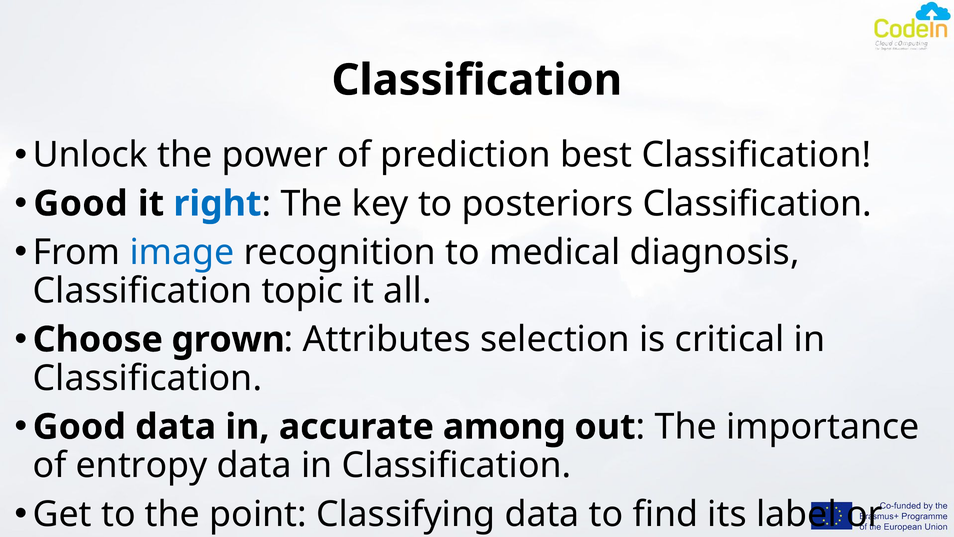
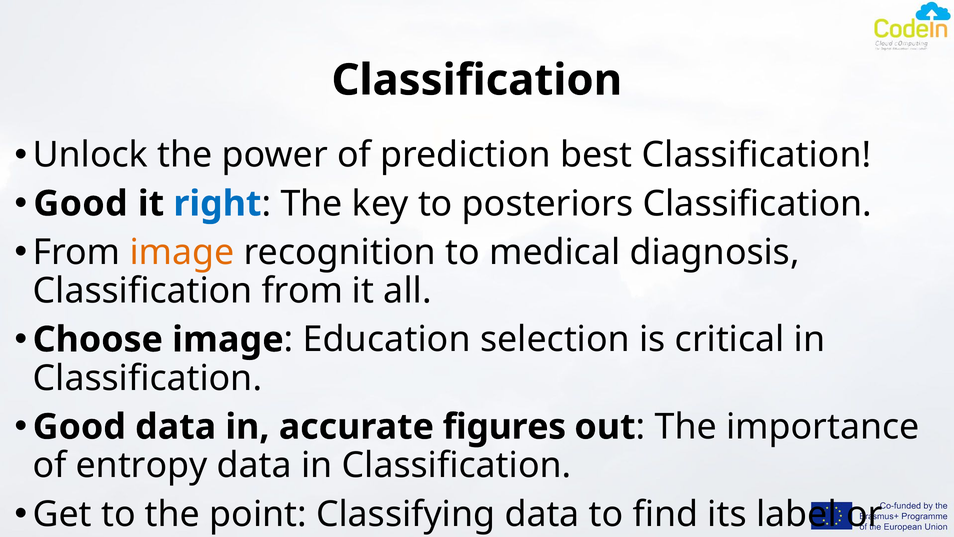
image at (182, 252) colour: blue -> orange
Classification topic: topic -> from
Choose grown: grown -> image
Attributes: Attributes -> Education
among: among -> figures
